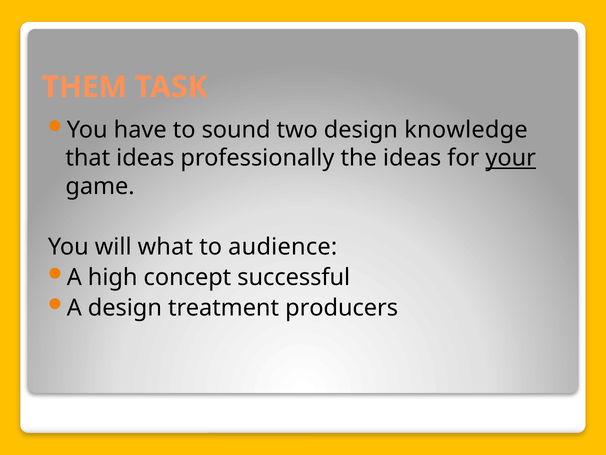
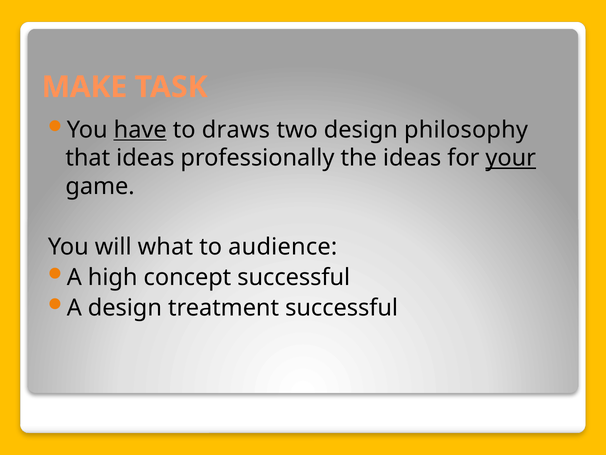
THEM: THEM -> MAKE
have underline: none -> present
sound: sound -> draws
knowledge: knowledge -> philosophy
treatment producers: producers -> successful
